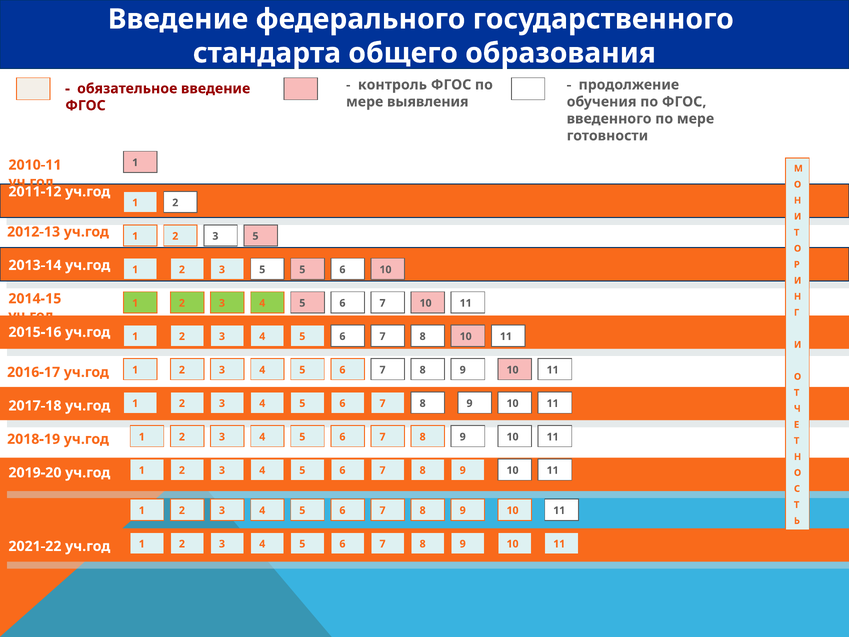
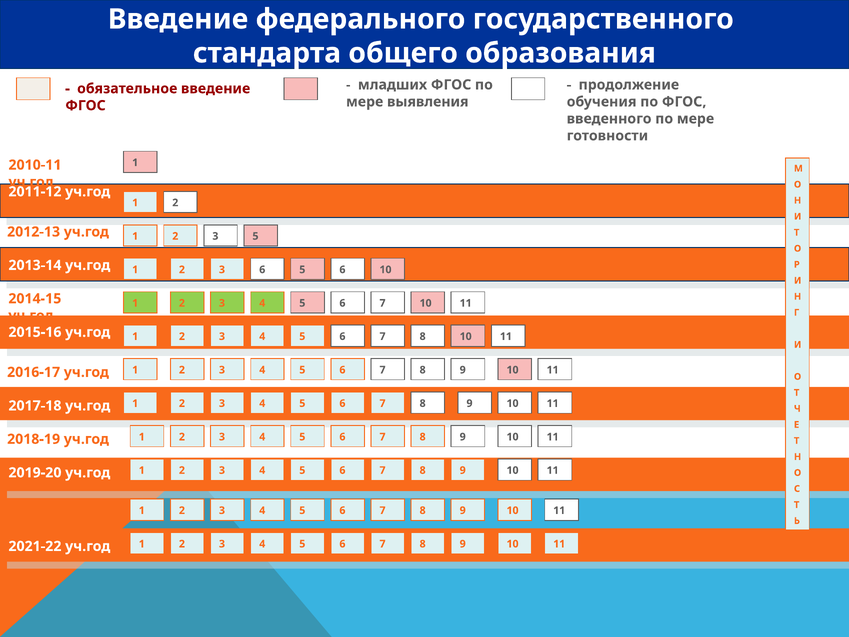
контроль: контроль -> младших
5 at (262, 270): 5 -> 6
